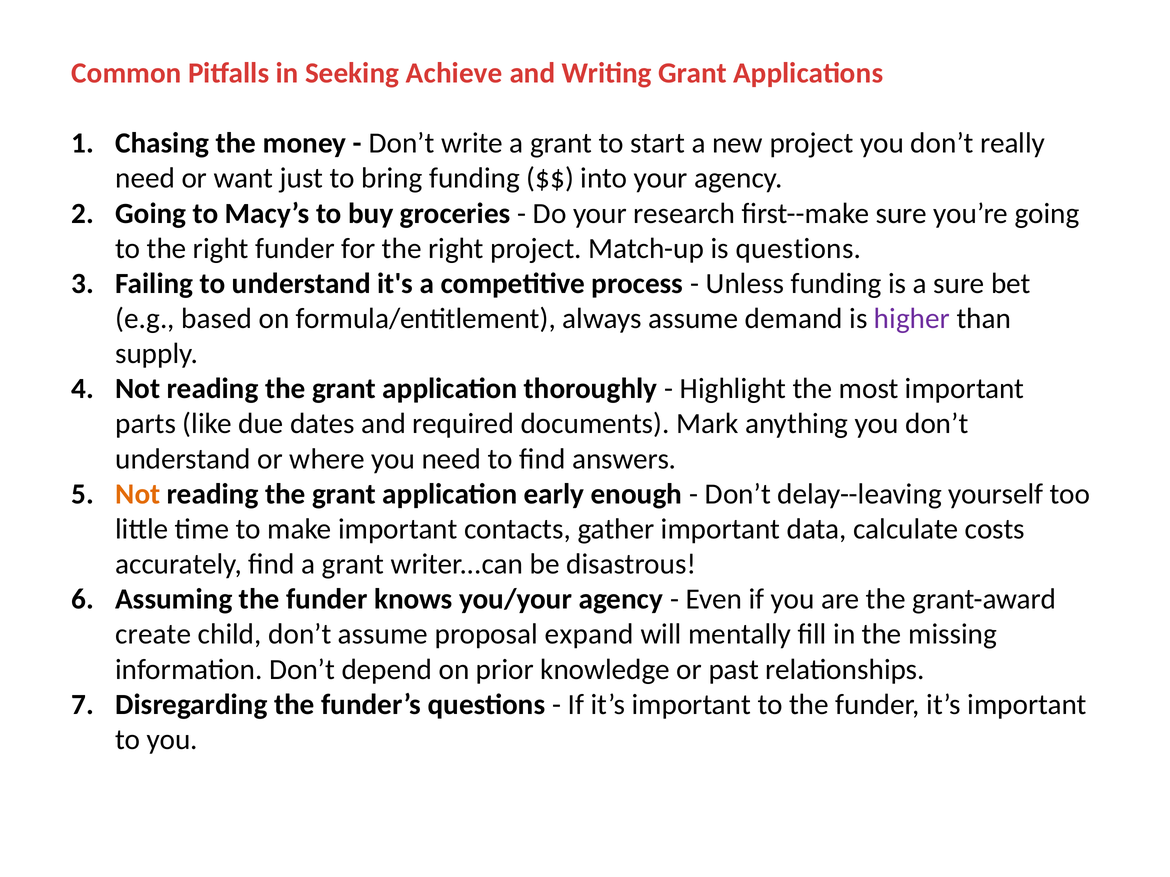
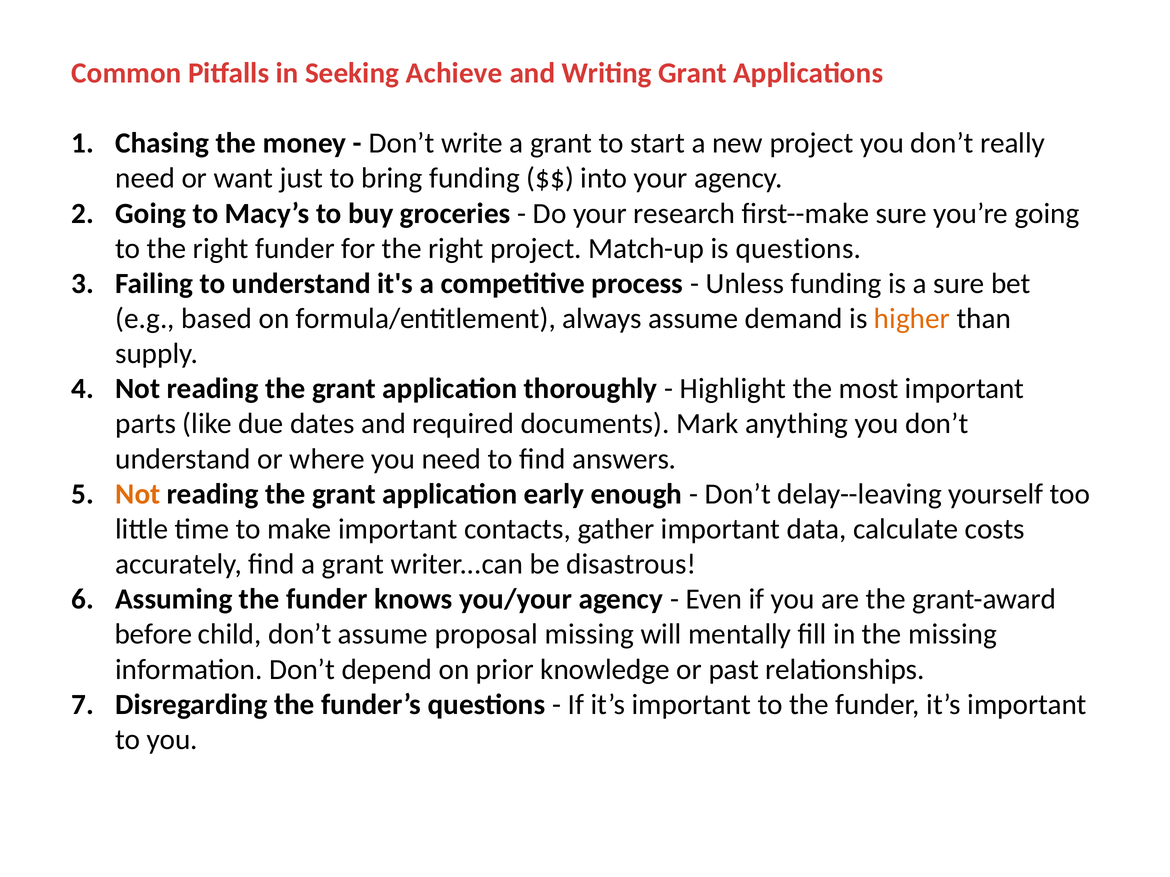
higher colour: purple -> orange
create: create -> before
proposal expand: expand -> missing
